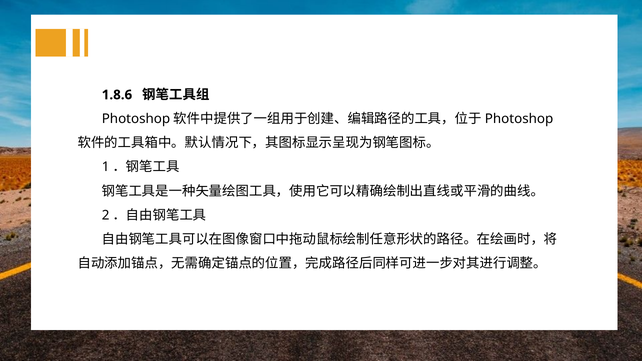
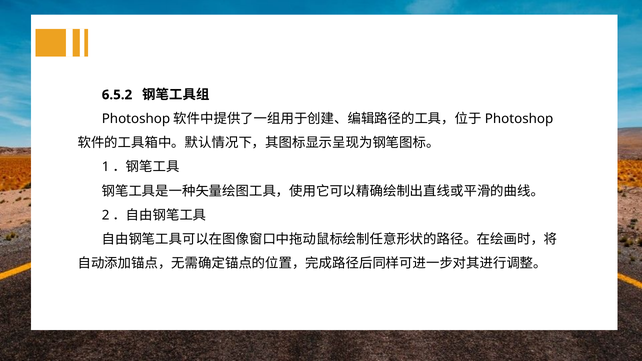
1.8.6: 1.8.6 -> 6.5.2
